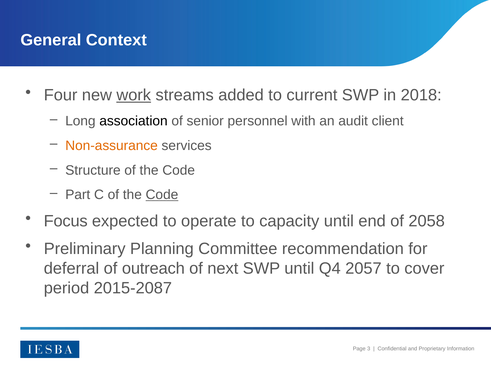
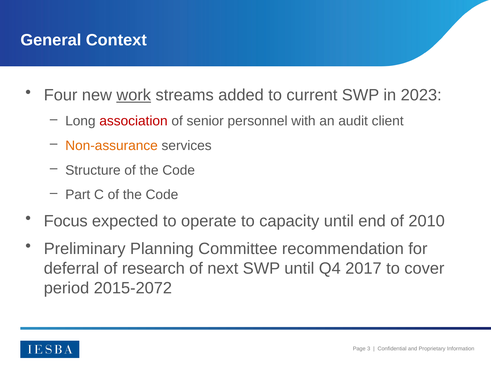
2018: 2018 -> 2023
association colour: black -> red
Code at (162, 195) underline: present -> none
2058: 2058 -> 2010
outreach: outreach -> research
2057: 2057 -> 2017
2015-2087: 2015-2087 -> 2015-2072
